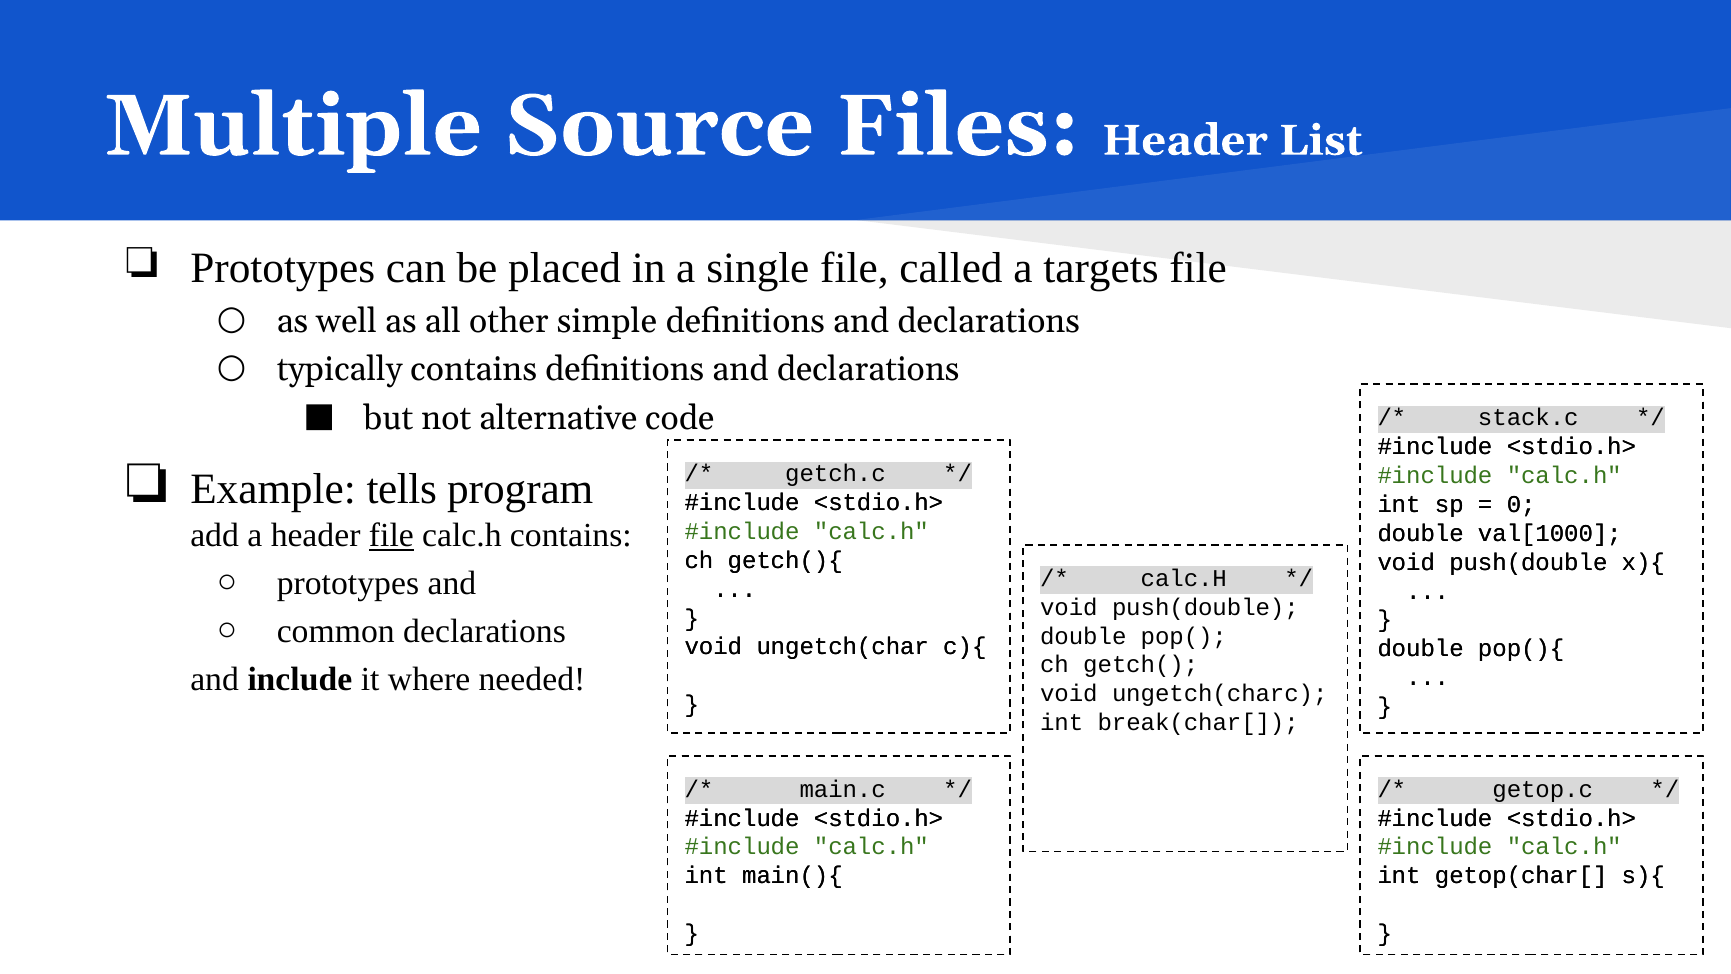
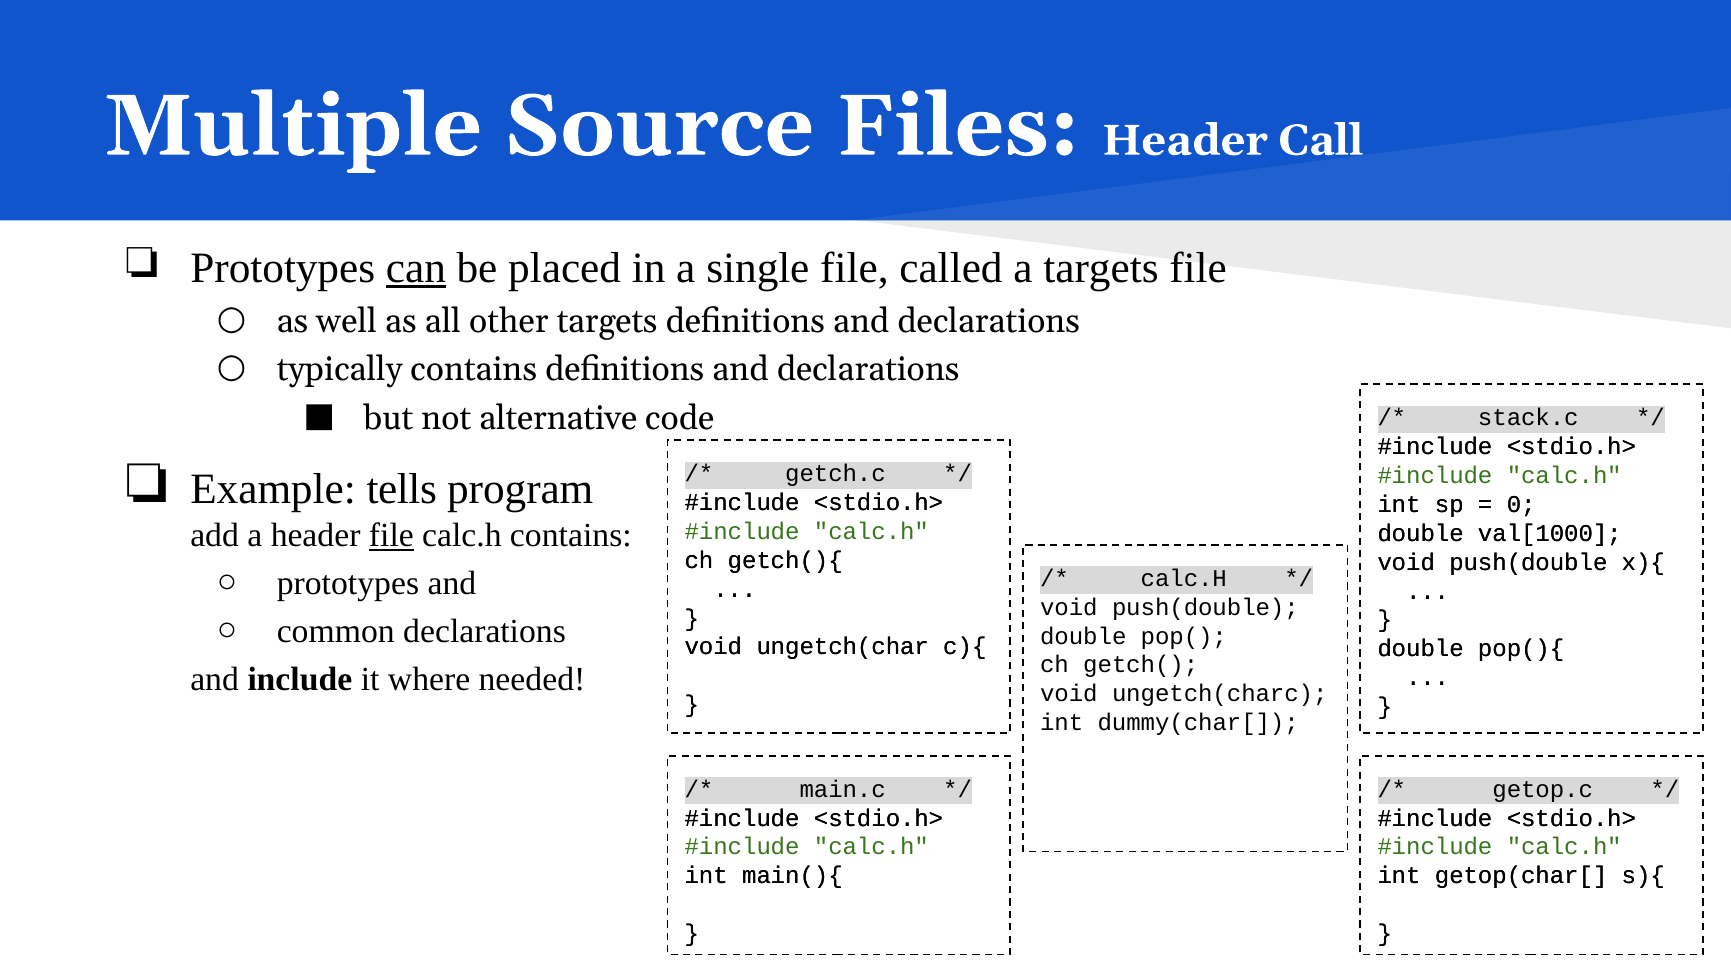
List: List -> Call
can underline: none -> present
other simple: simple -> targets
break(char[: break(char[ -> dummy(char[
